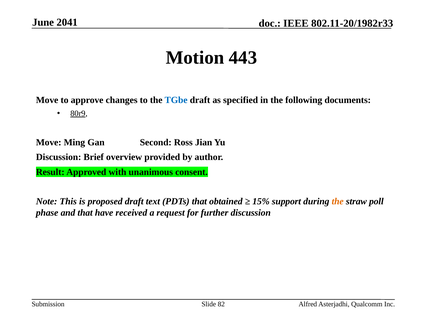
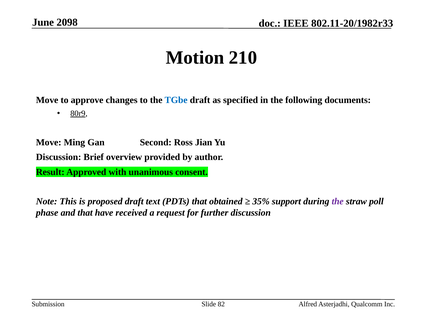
2041: 2041 -> 2098
443: 443 -> 210
15%: 15% -> 35%
the at (338, 202) colour: orange -> purple
